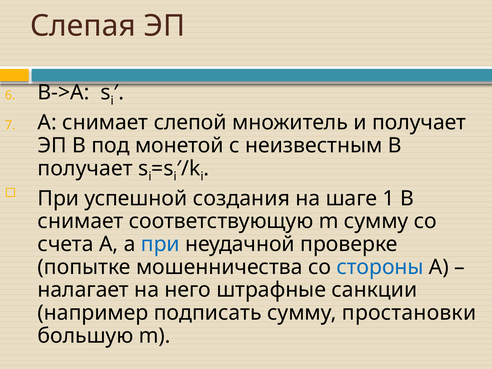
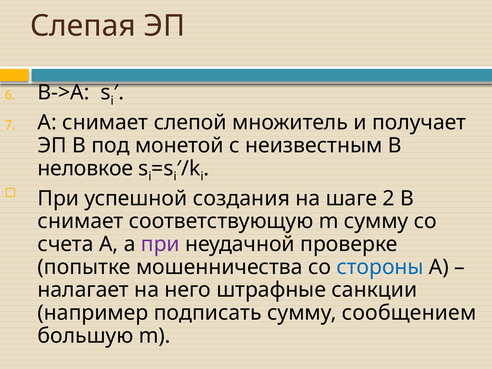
получает at (85, 168): получает -> неловкое
1: 1 -> 2
при at (160, 244) colour: blue -> purple
простановки: простановки -> сообщением
